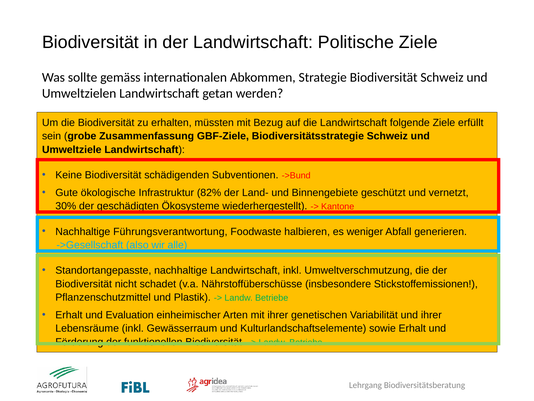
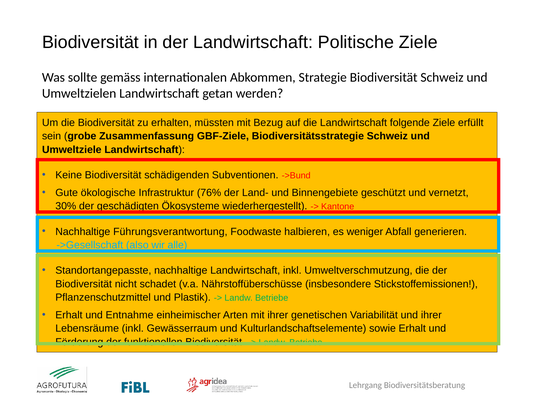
82%: 82% -> 76%
Evaluation: Evaluation -> Entnahme
